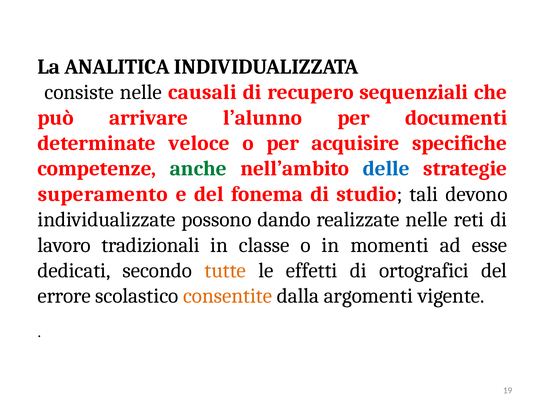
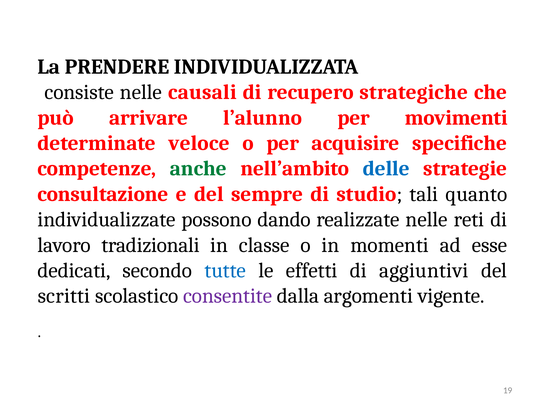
ANALITICA: ANALITICA -> PRENDERE
sequenziali: sequenziali -> strategiche
documenti: documenti -> movimenti
superamento: superamento -> consultazione
fonema: fonema -> sempre
devono: devono -> quanto
tutte colour: orange -> blue
ortografici: ortografici -> aggiuntivi
errore: errore -> scritti
consentite colour: orange -> purple
